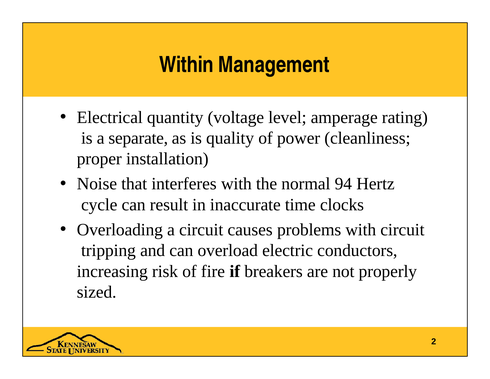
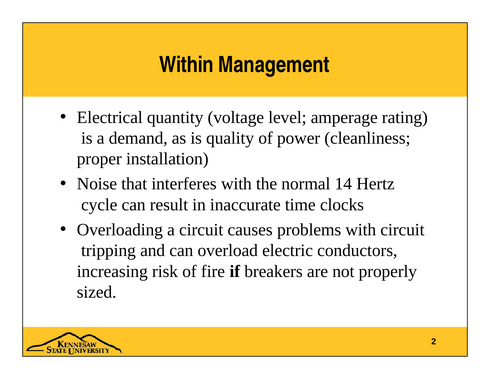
separate: separate -> demand
94: 94 -> 14
